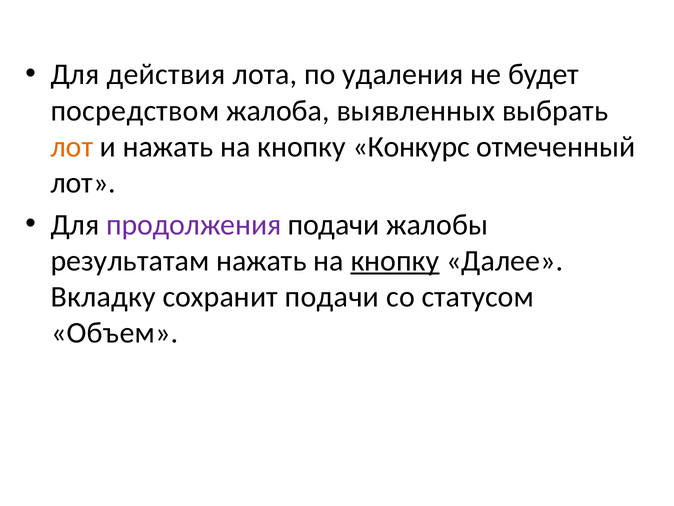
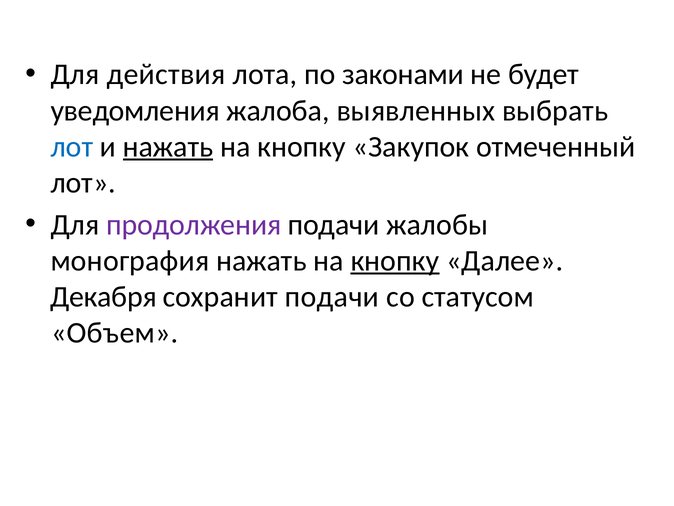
удаления: удаления -> законами
посредством: посредством -> уведомления
лот at (72, 146) colour: orange -> blue
нажать at (168, 146) underline: none -> present
Конкурс: Конкурс -> Закупок
результатам: результатам -> монография
Вкладку: Вкладку -> Декабря
